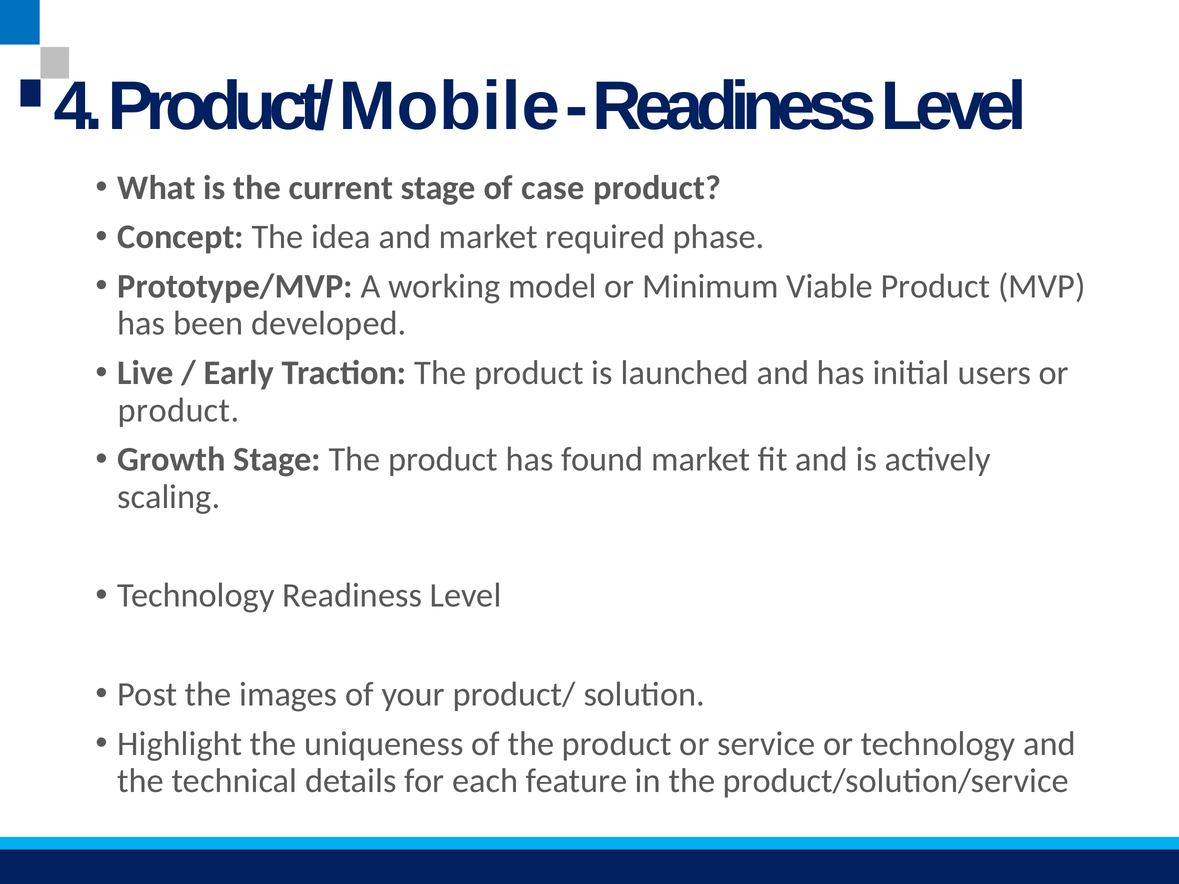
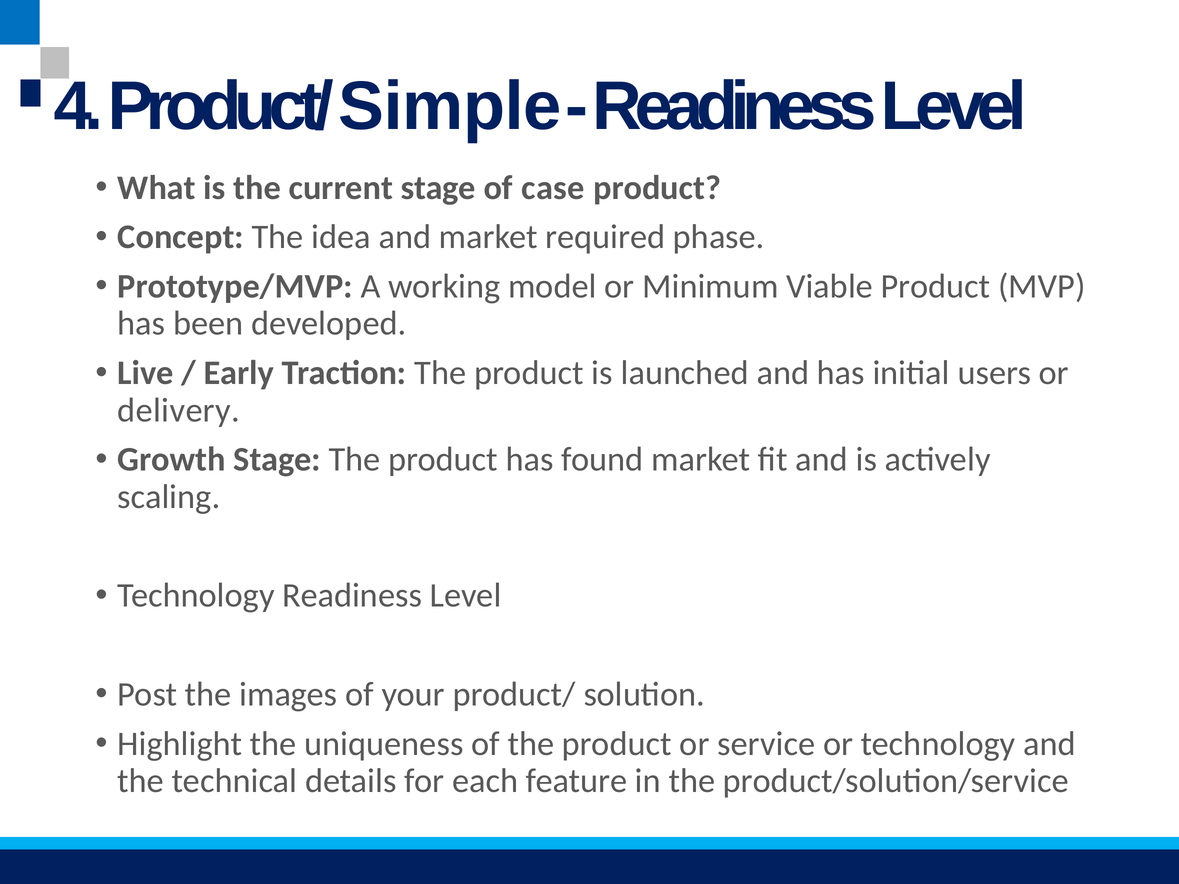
Mobile: Mobile -> Simple
product at (179, 410): product -> delivery
